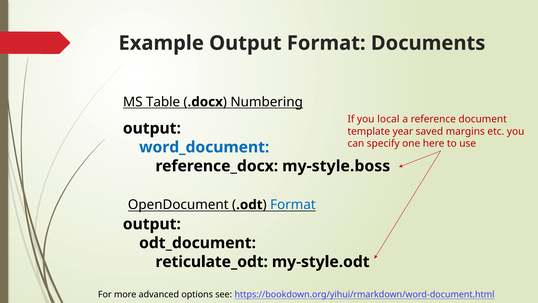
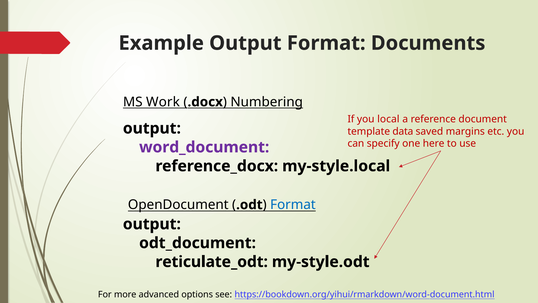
Table: Table -> Work
year: year -> data
word_document colour: blue -> purple
my-style.boss: my-style.boss -> my-style.local
